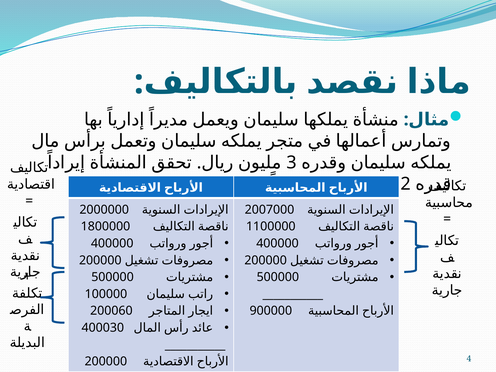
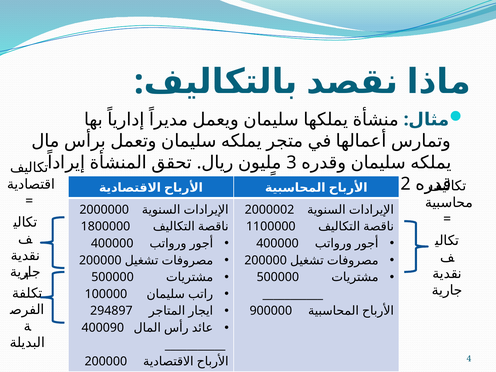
2007000: 2007000 -> 2000002
200060: 200060 -> 294897
400030: 400030 -> 400090
